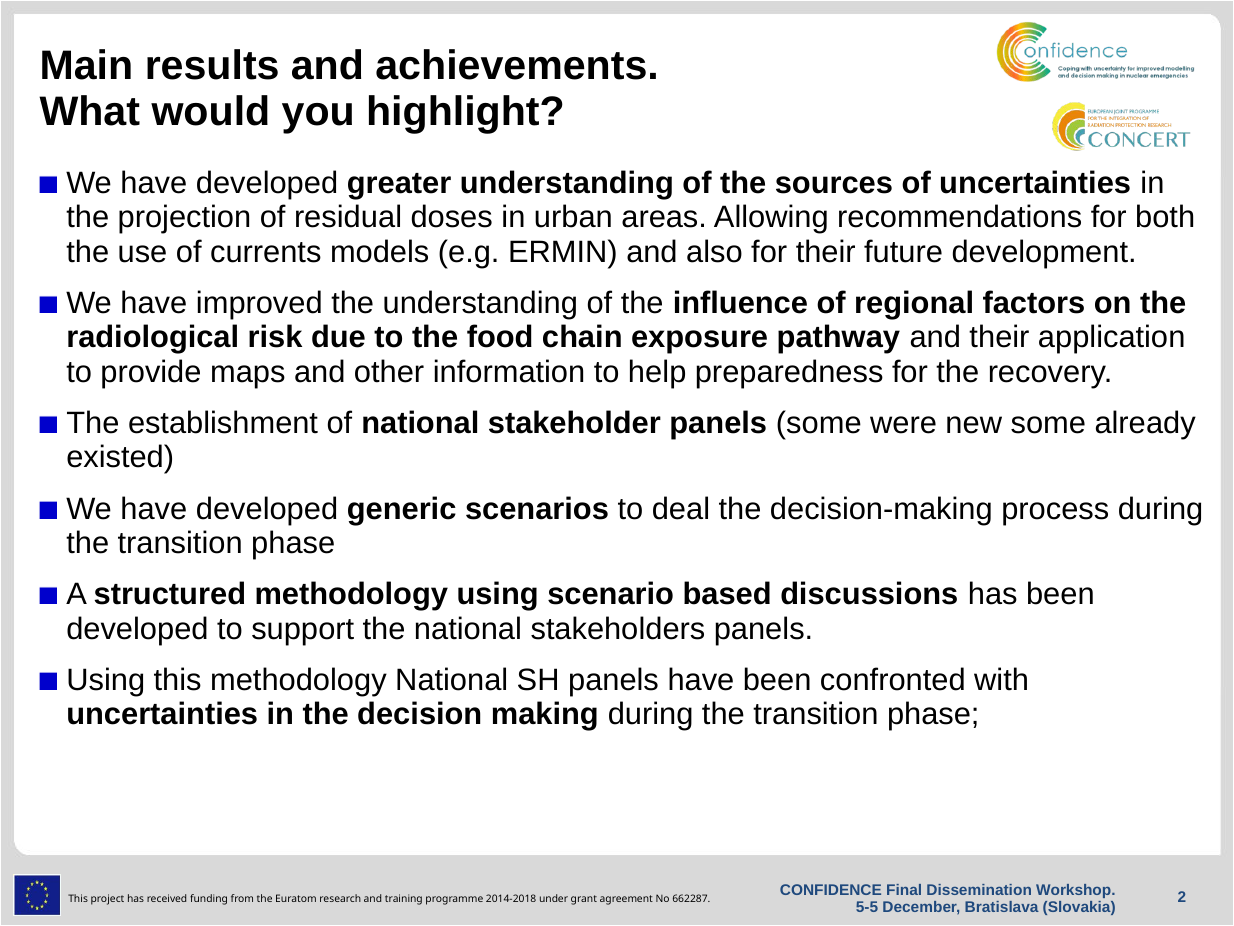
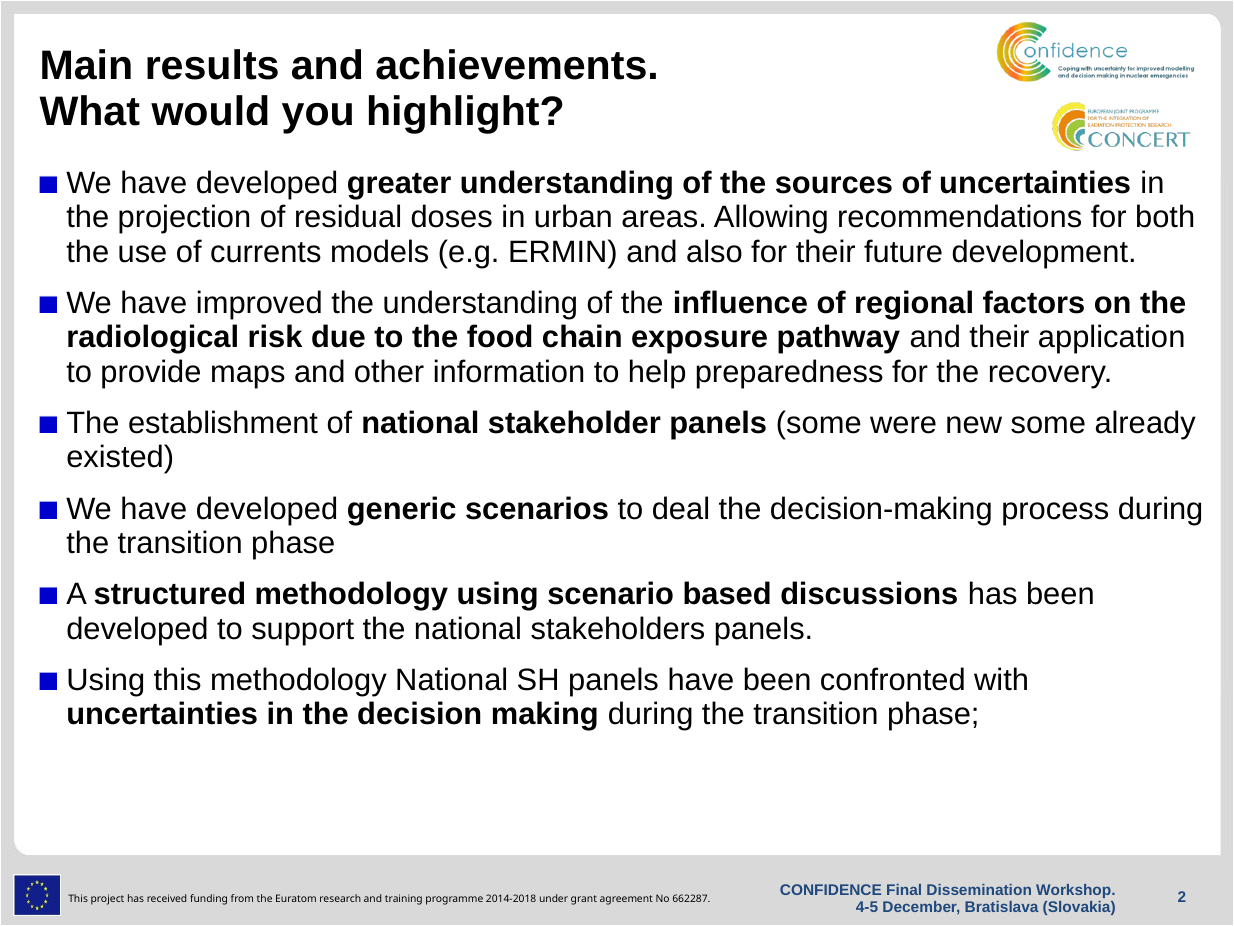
5-5: 5-5 -> 4-5
